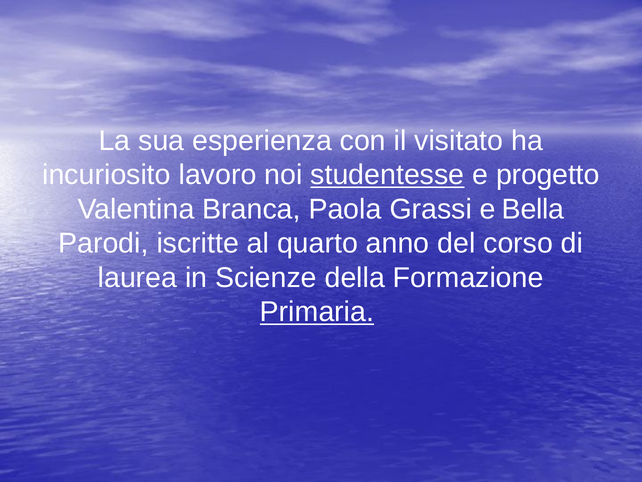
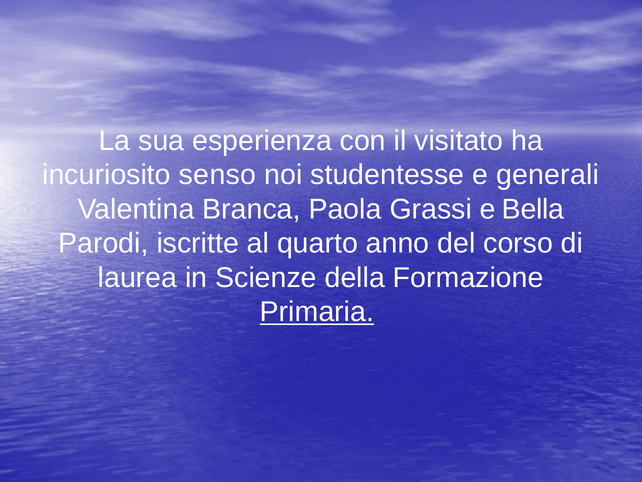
lavoro: lavoro -> senso
studentesse underline: present -> none
progetto: progetto -> generali
